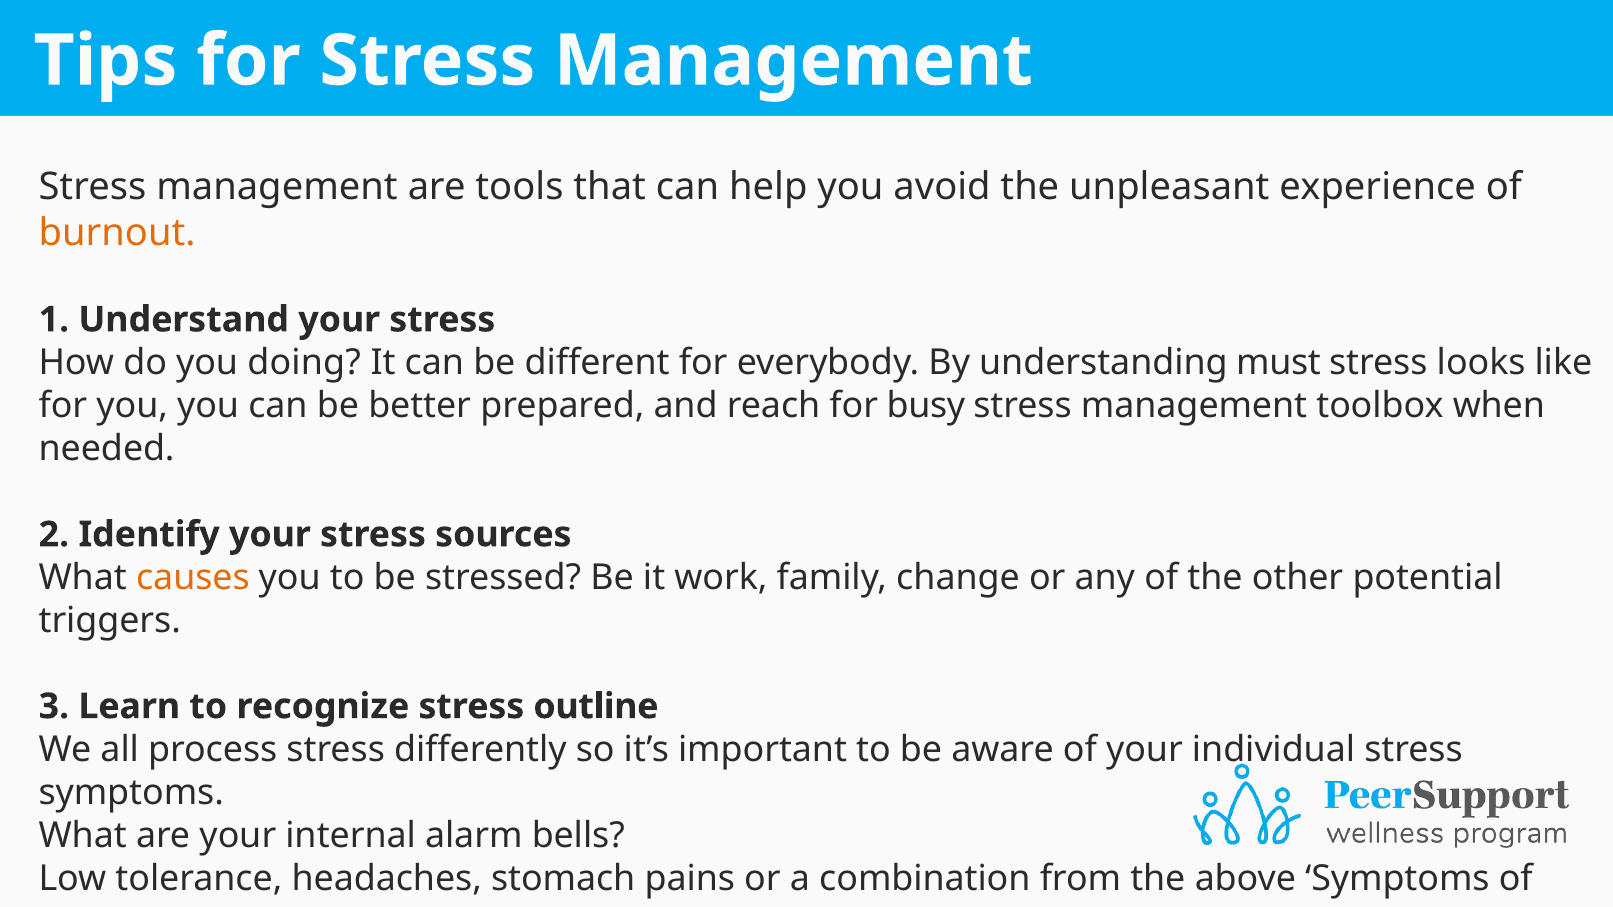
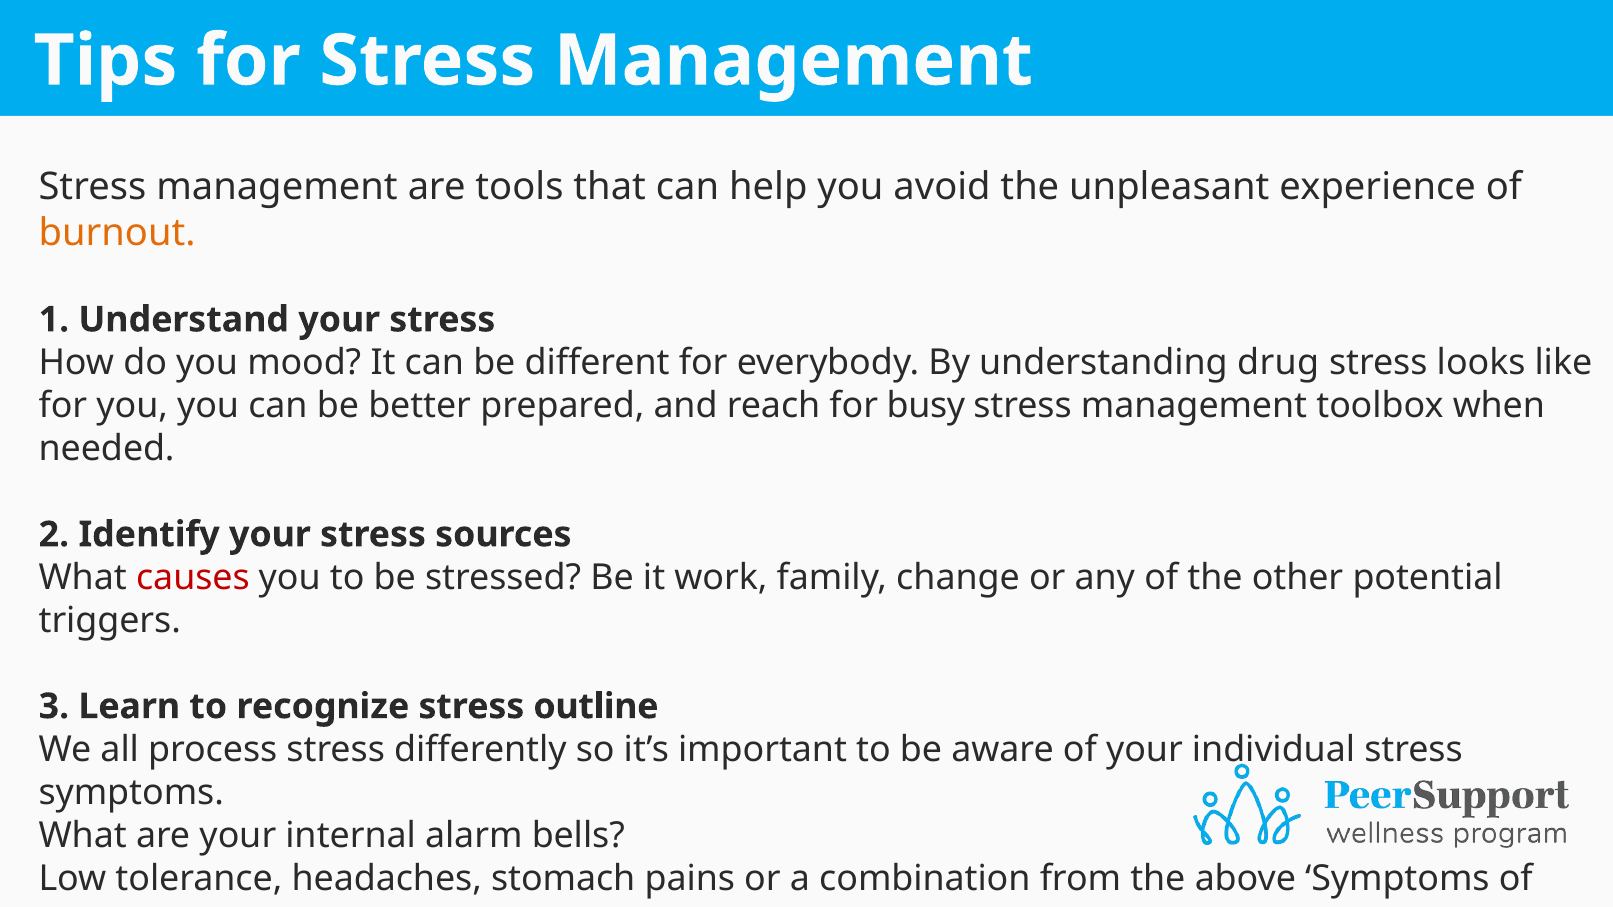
doing: doing -> mood
must: must -> drug
causes colour: orange -> red
